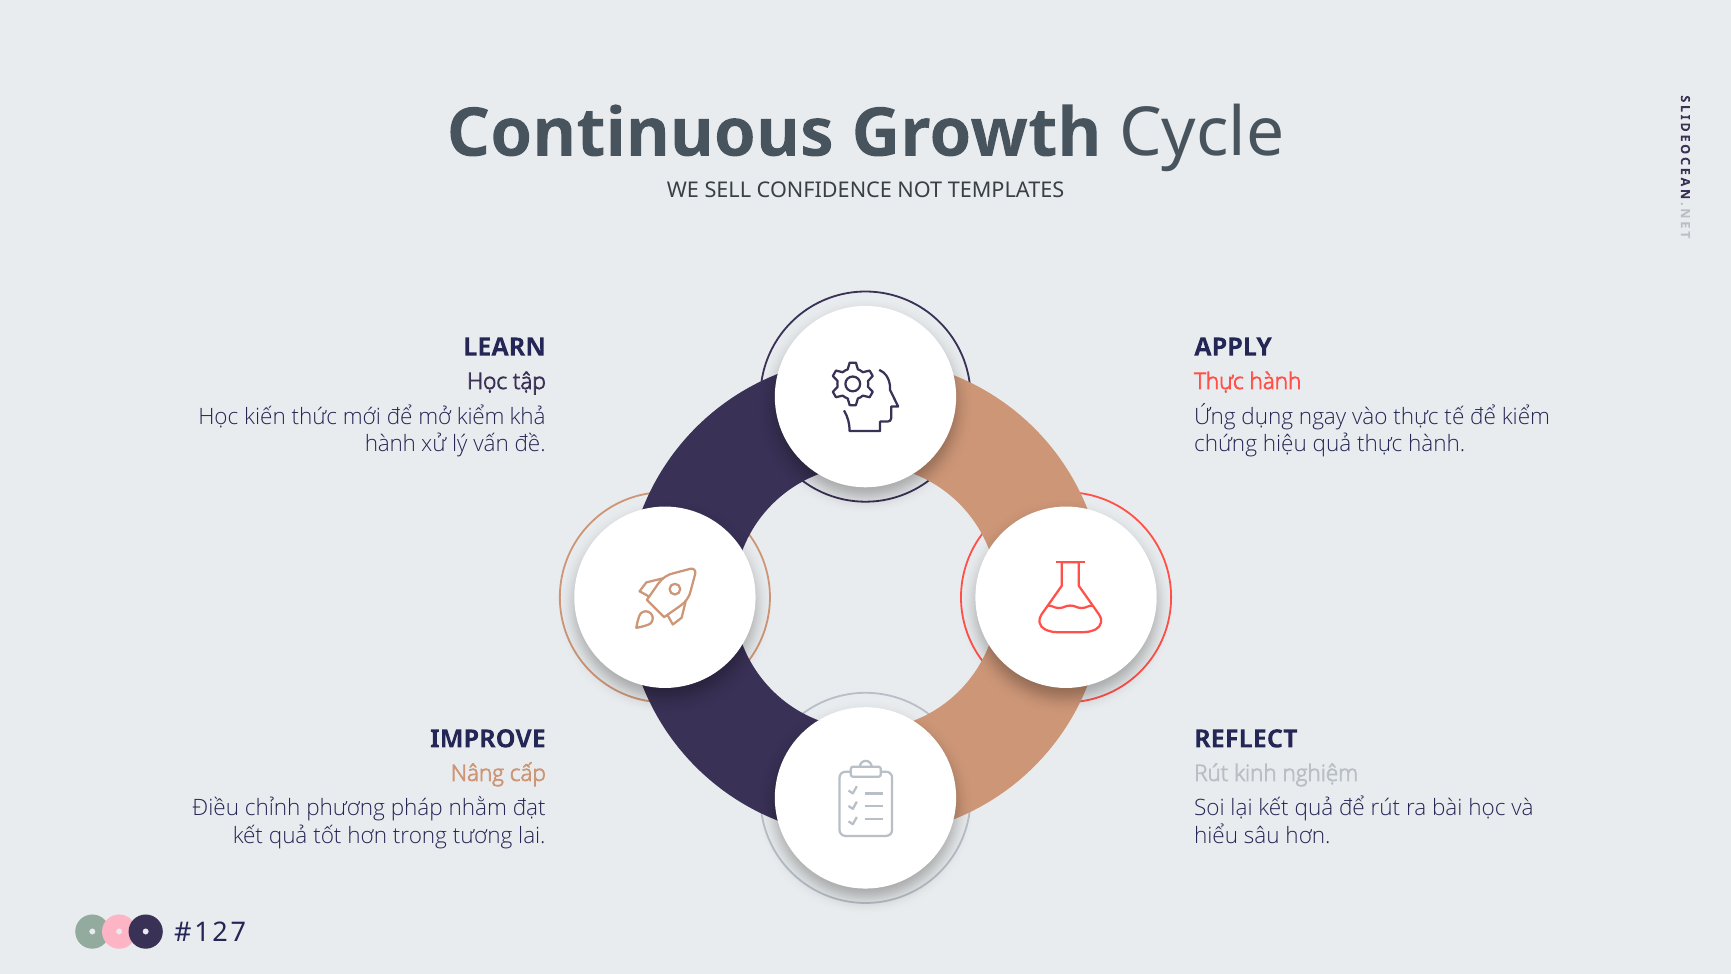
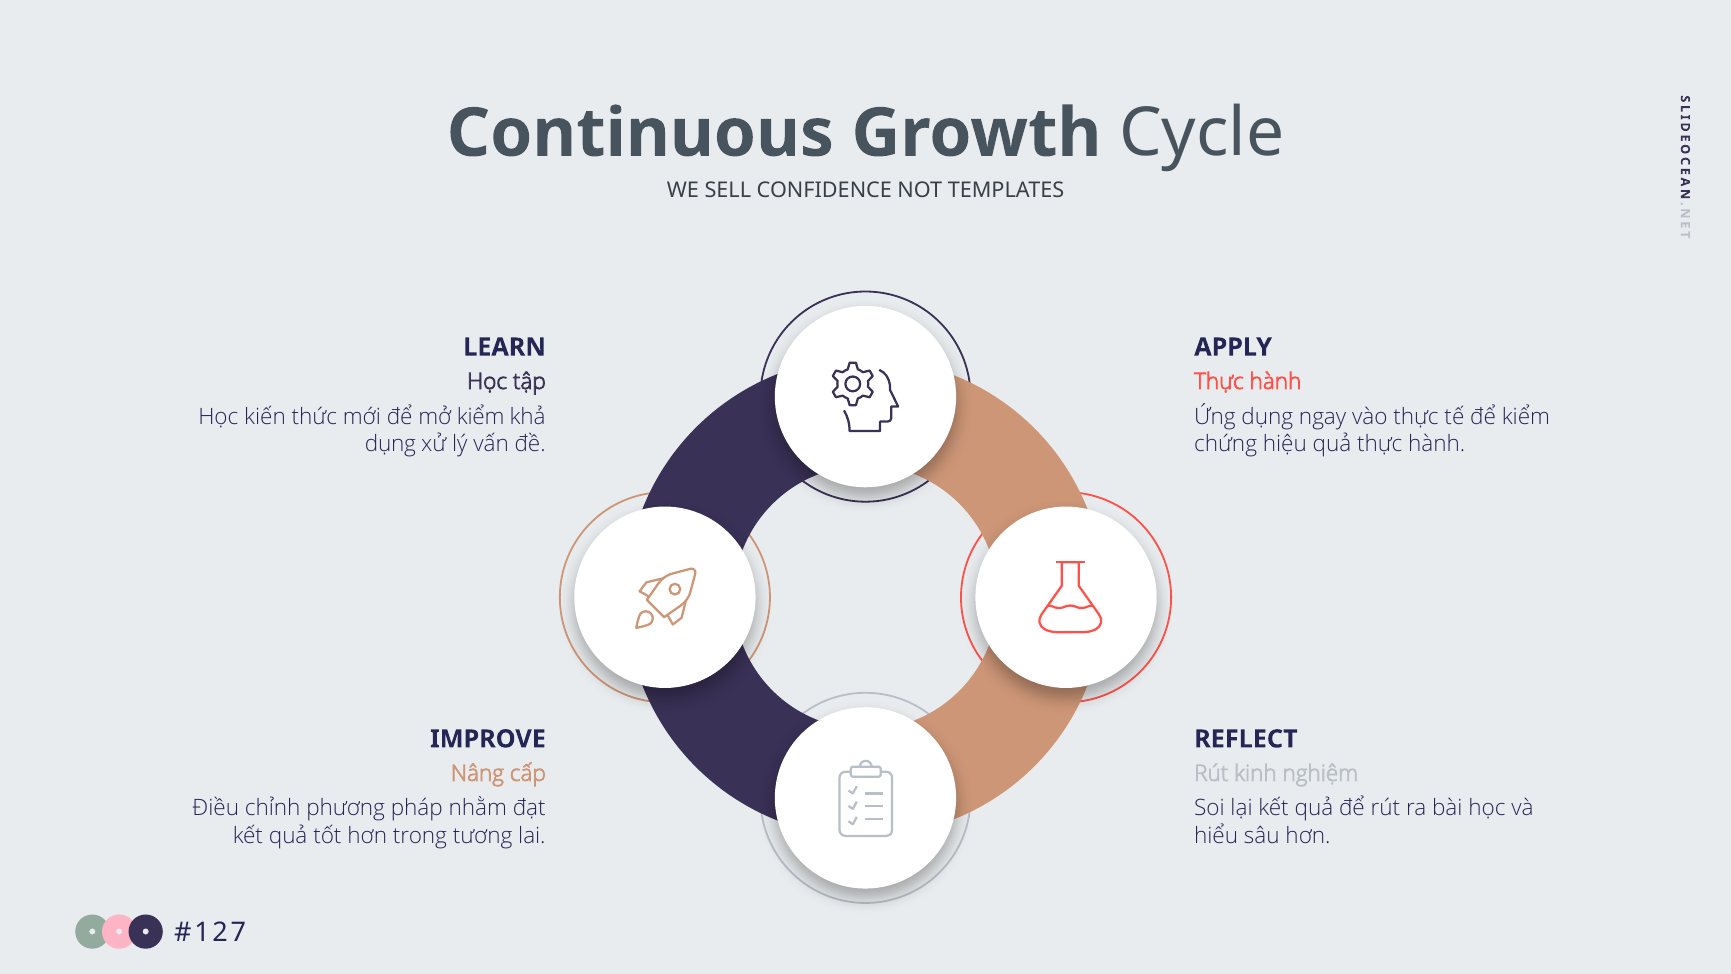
hành at (390, 444): hành -> dụng
